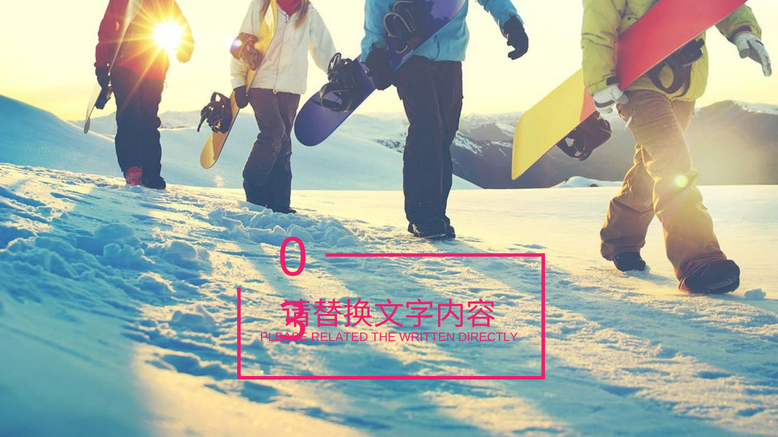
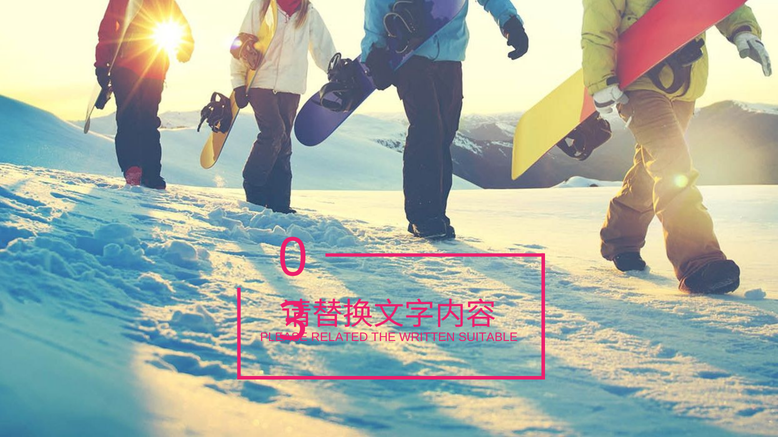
DIRECTLY: DIRECTLY -> SUITABLE
